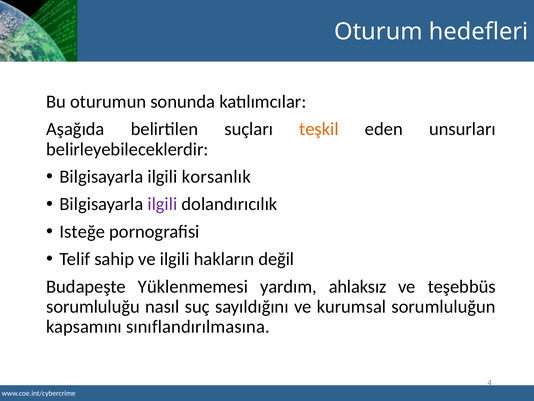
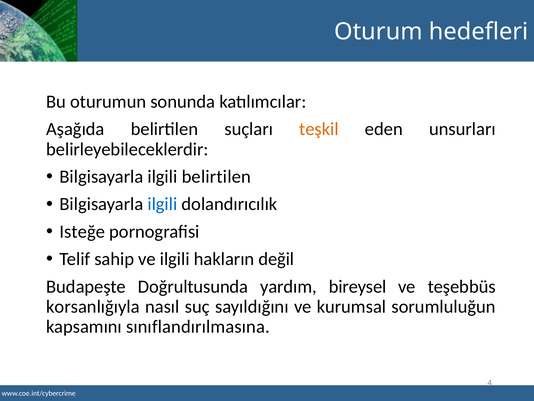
ilgili korsanlık: korsanlık -> belirtilen
ilgili at (162, 204) colour: purple -> blue
Yüklenmemesi: Yüklenmemesi -> Doğrultusunda
ahlaksız: ahlaksız -> bireysel
sorumluluğu: sorumluluğu -> korsanlığıyla
